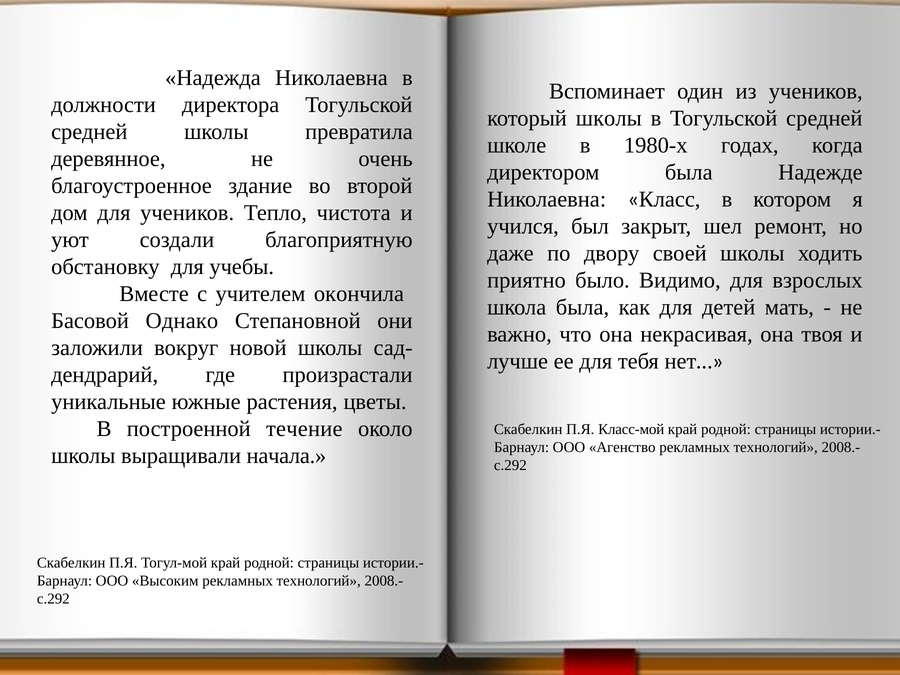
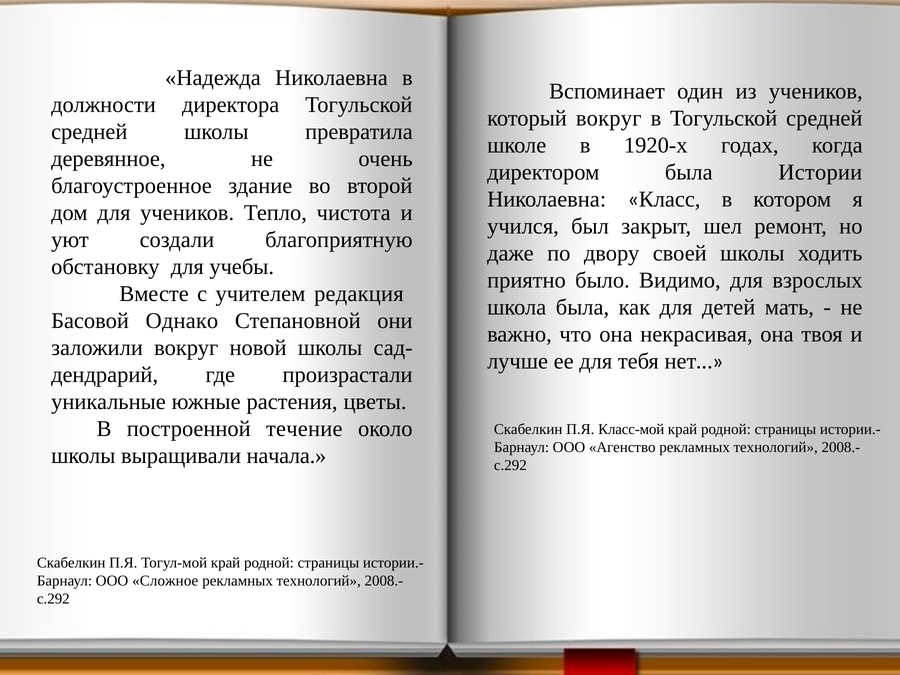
который школы: школы -> вокруг
1980-х: 1980-х -> 1920-х
Надежде: Надежде -> Истории
окончила: окончила -> редакция
Высоким: Высоким -> Сложное
